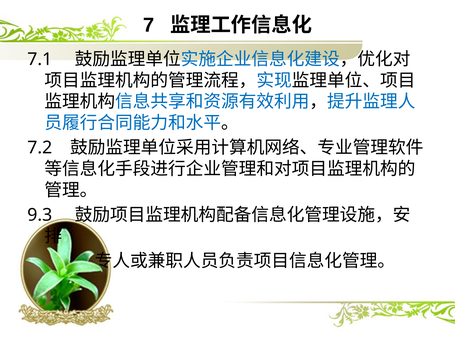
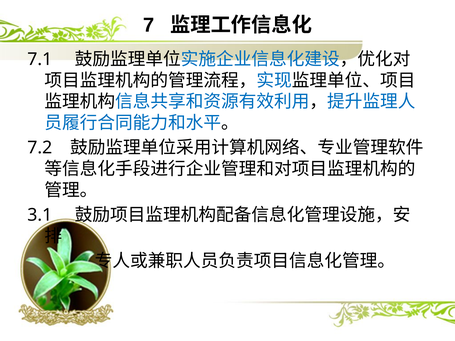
9.3: 9.3 -> 3.1
